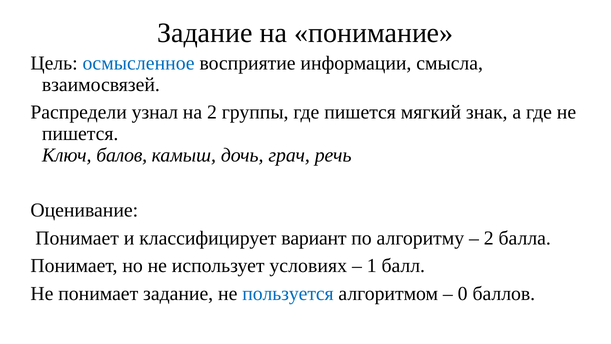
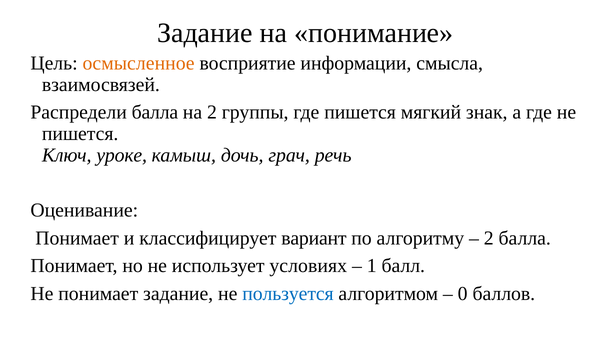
осмысленное colour: blue -> orange
Распредели узнал: узнал -> балла
балов: балов -> уроке
